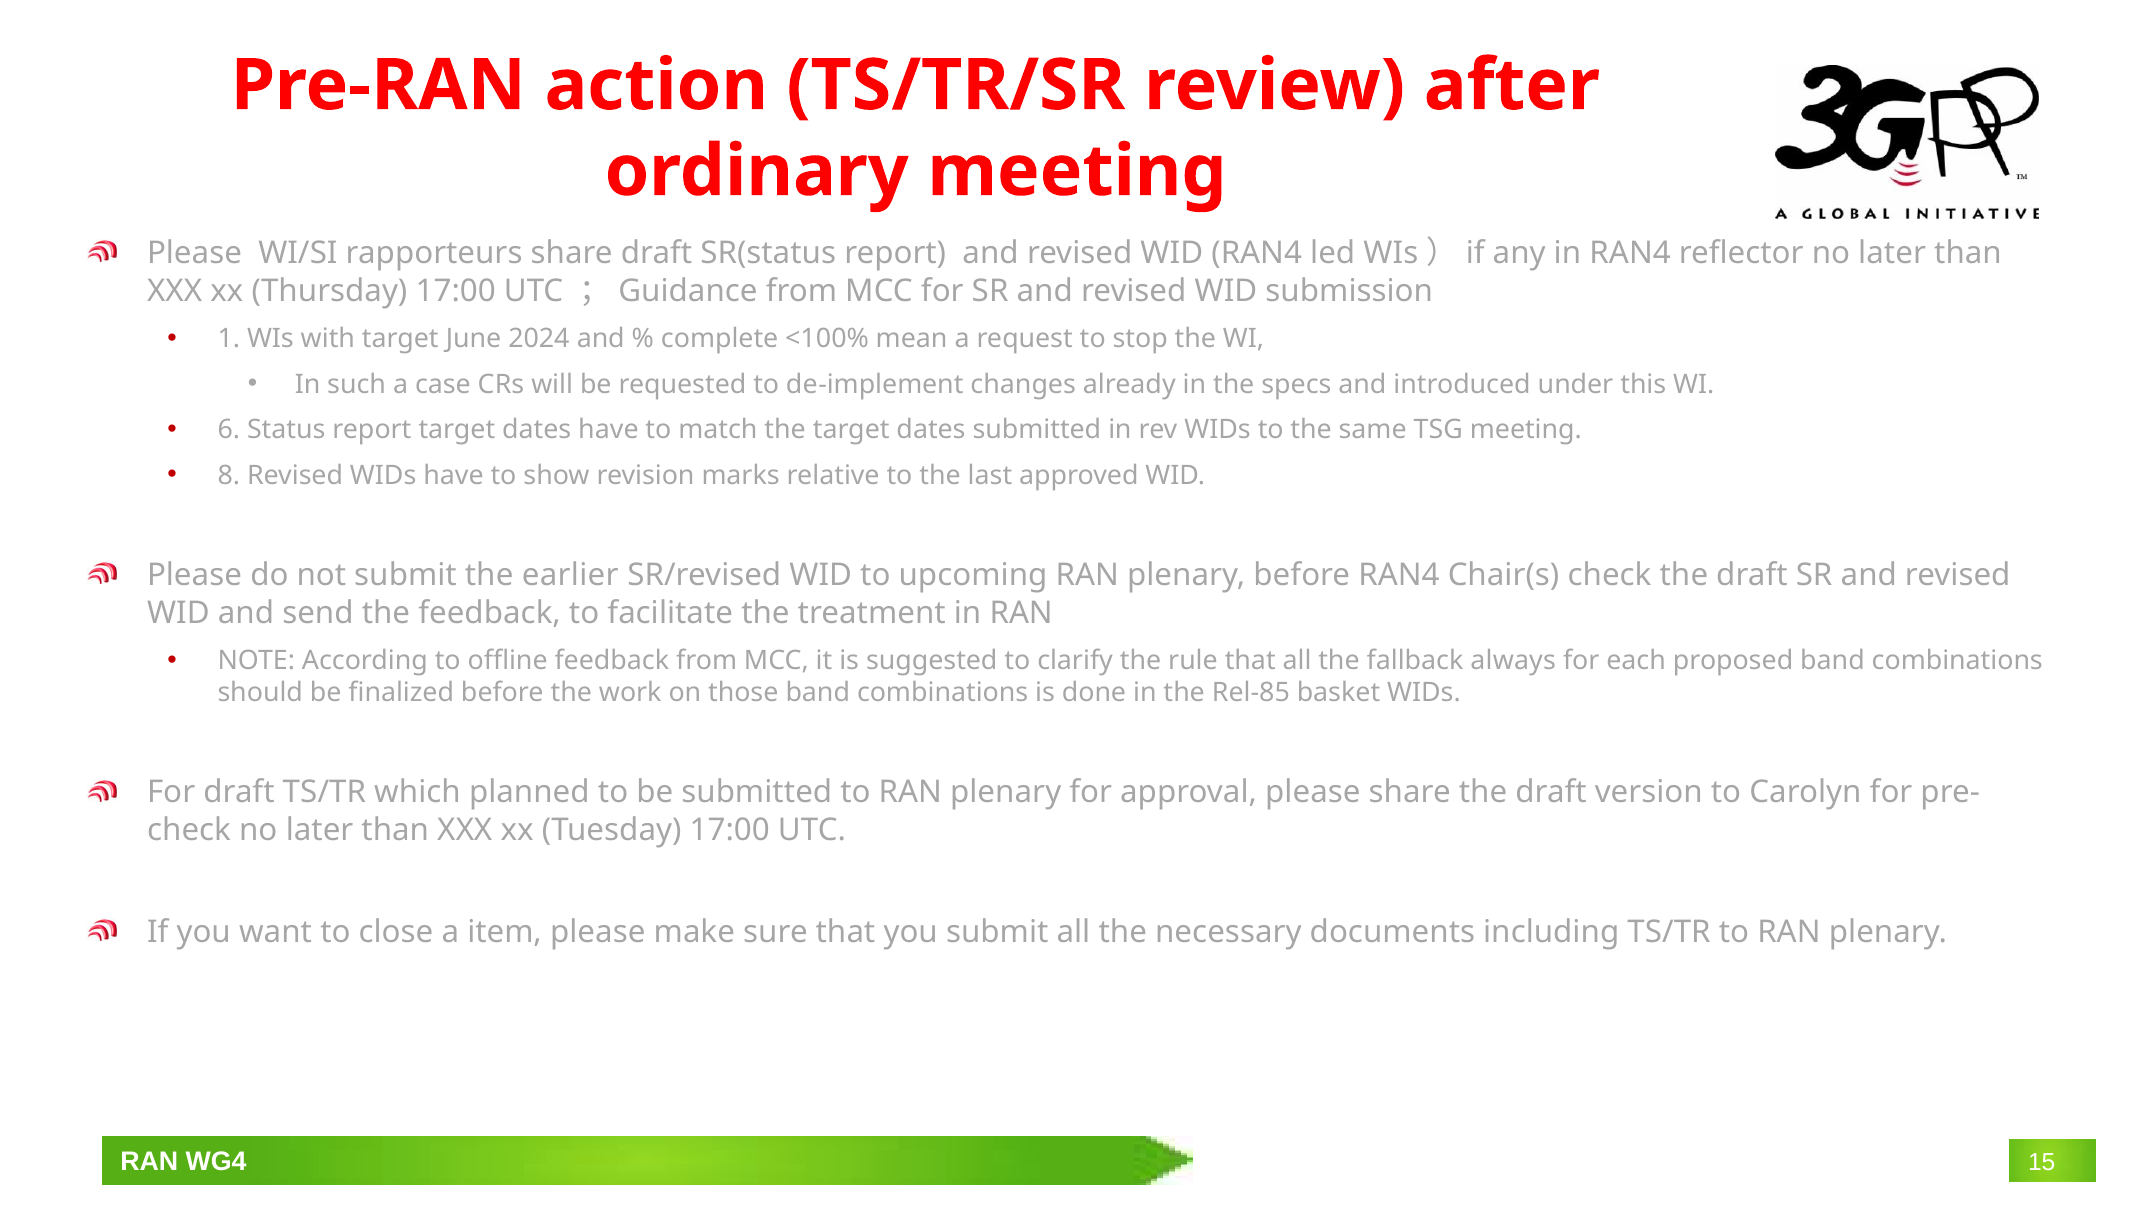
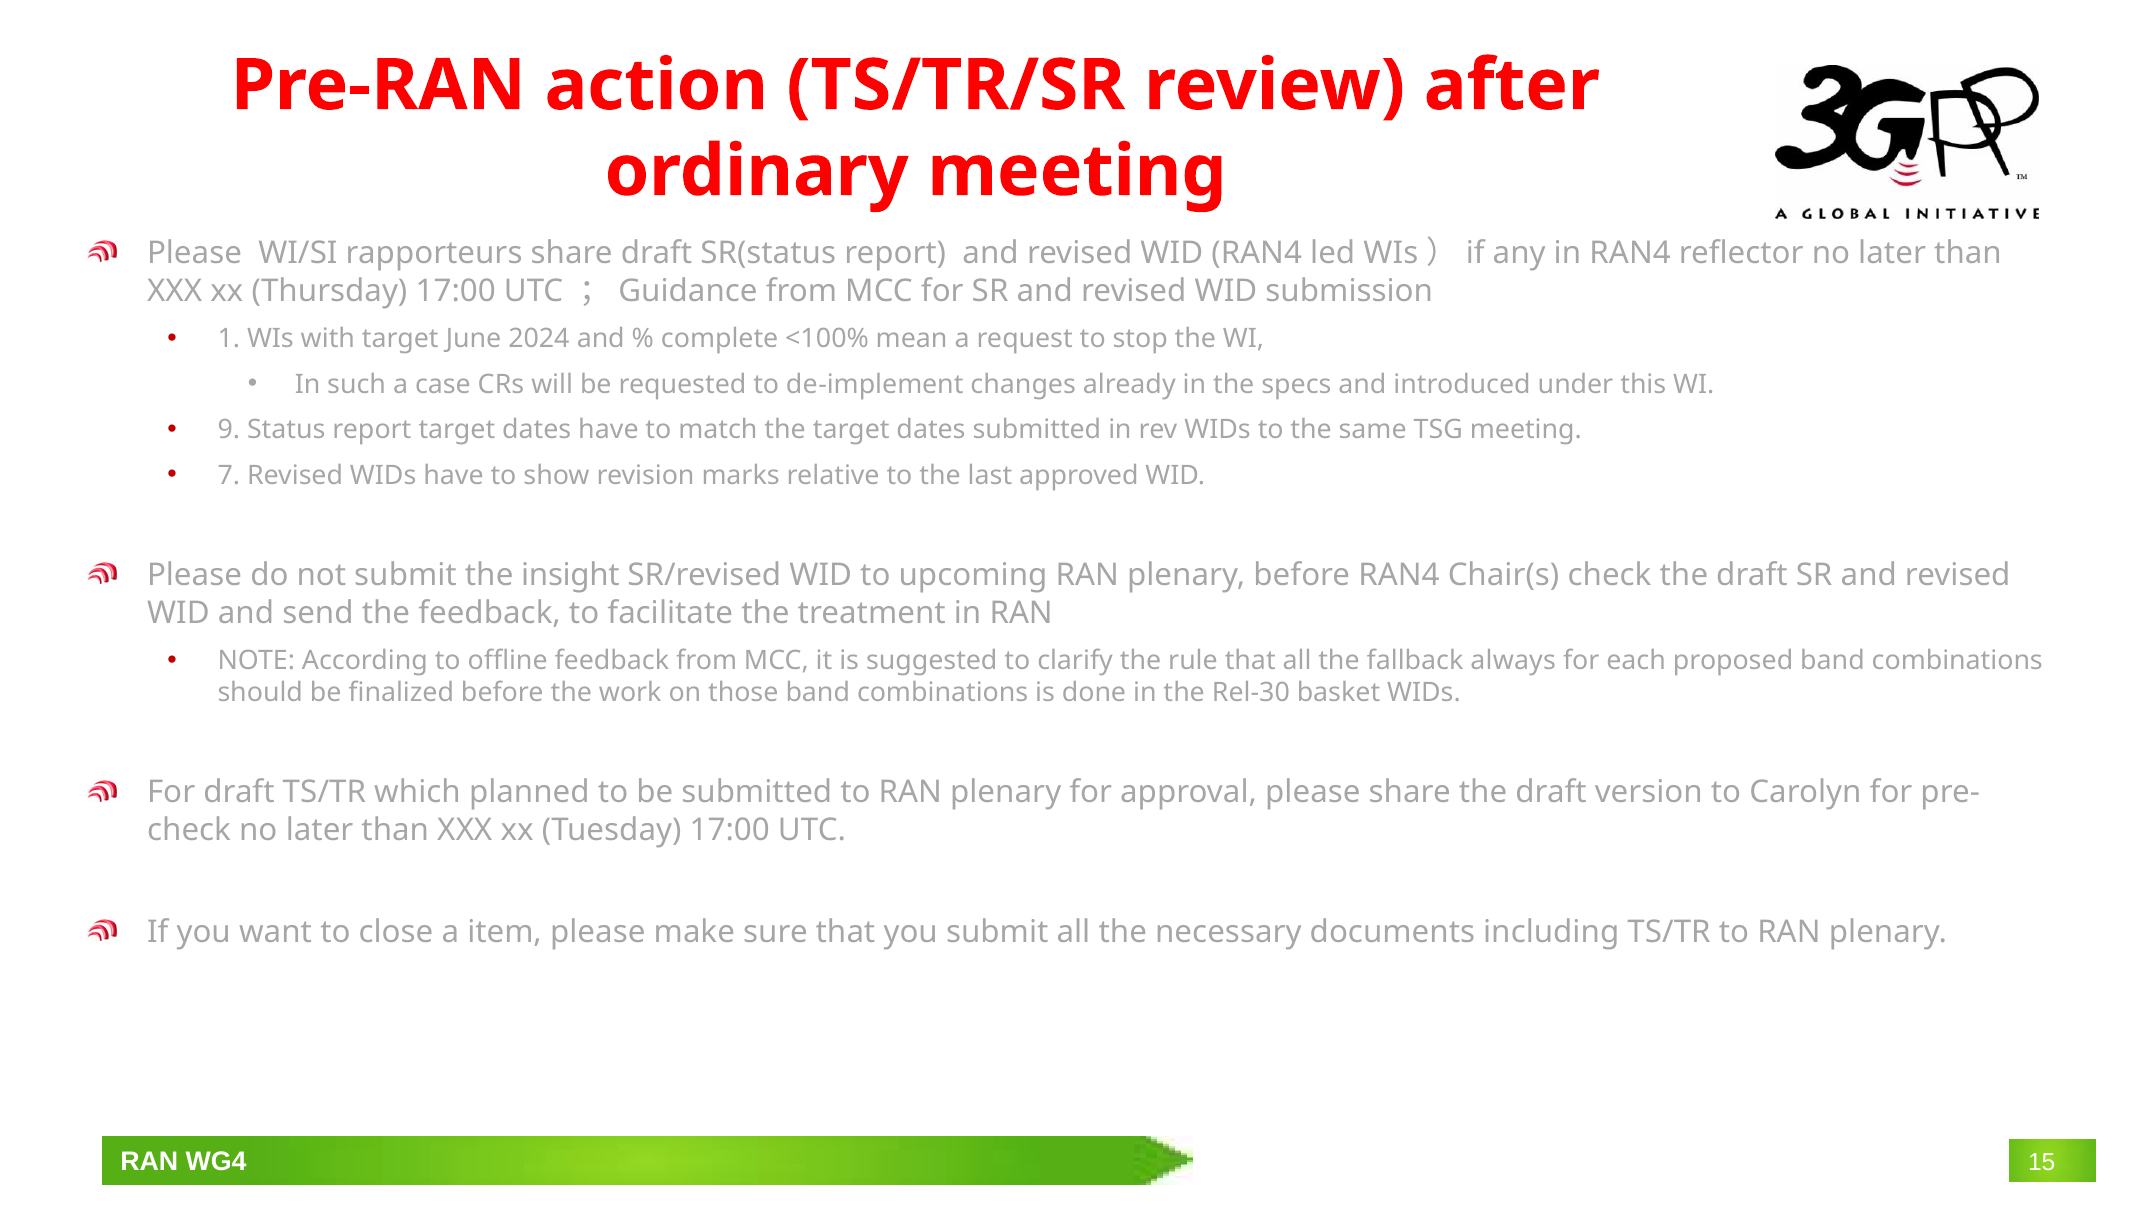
6: 6 -> 9
8: 8 -> 7
earlier: earlier -> insight
Rel-85: Rel-85 -> Rel-30
